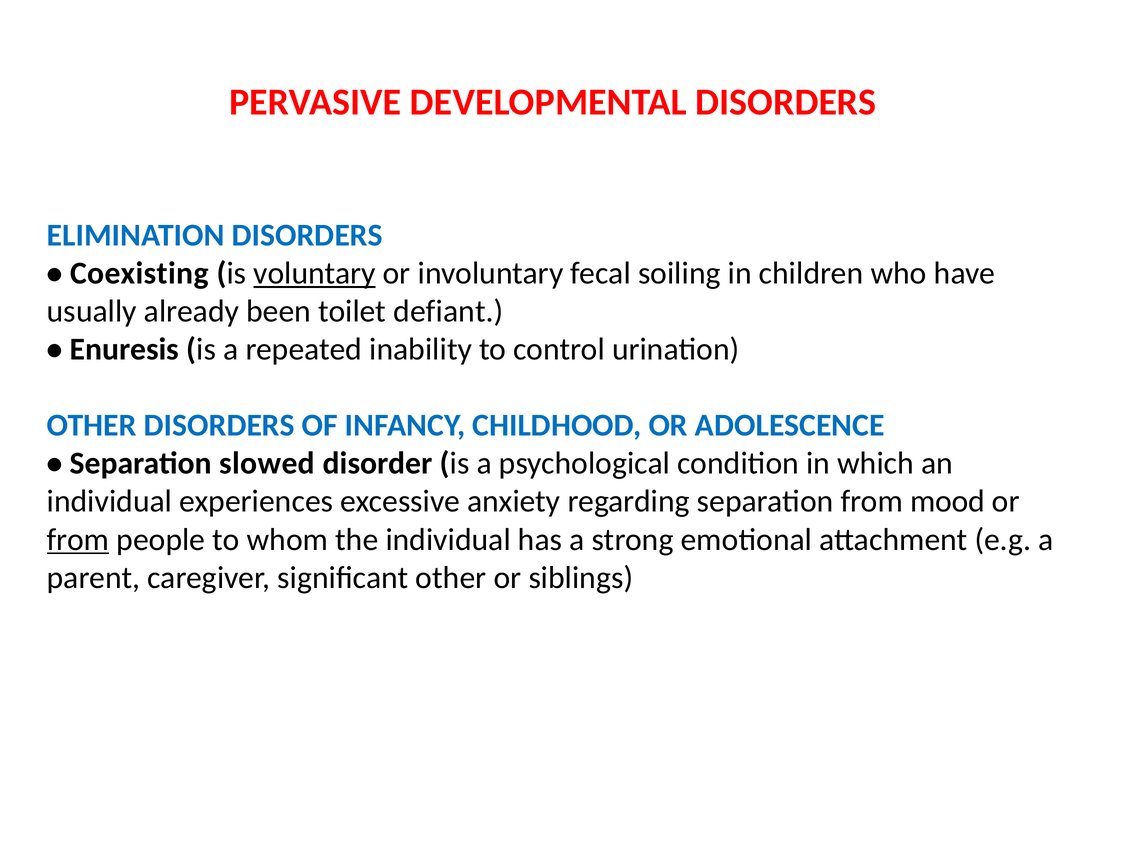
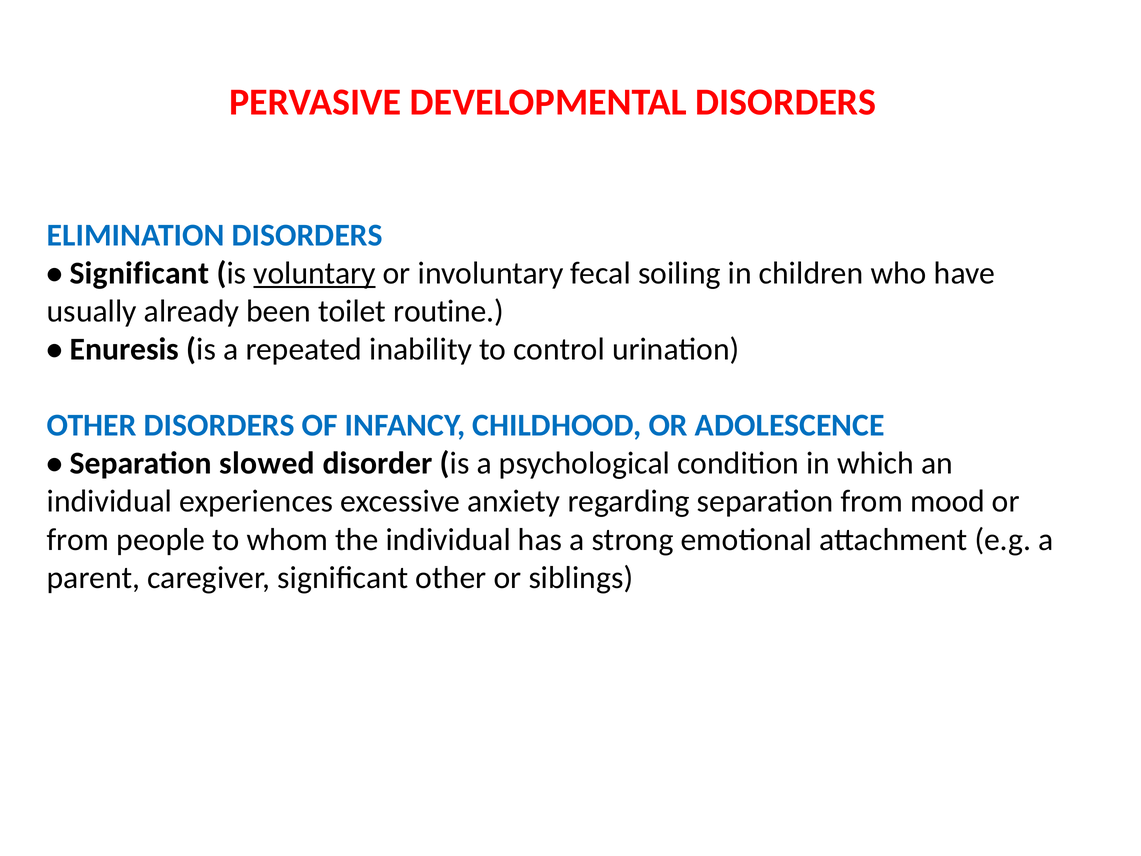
Coexisting at (139, 273): Coexisting -> Significant
defiant: defiant -> routine
from at (78, 539) underline: present -> none
